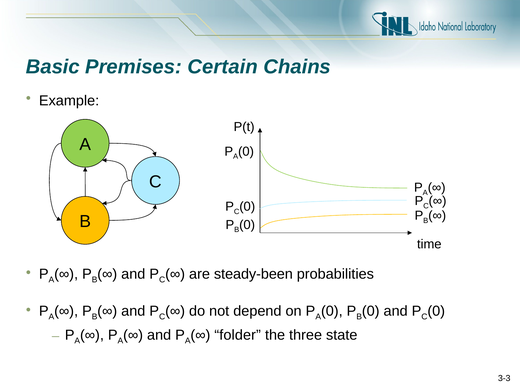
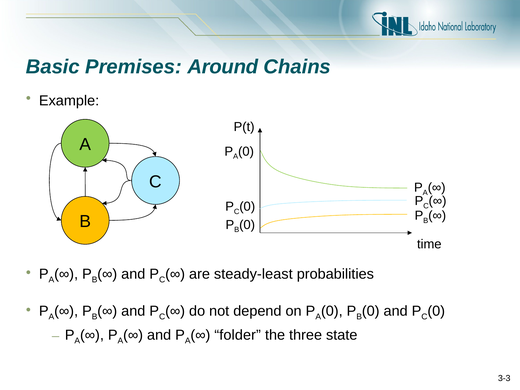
Certain: Certain -> Around
steady-been: steady-been -> steady-least
